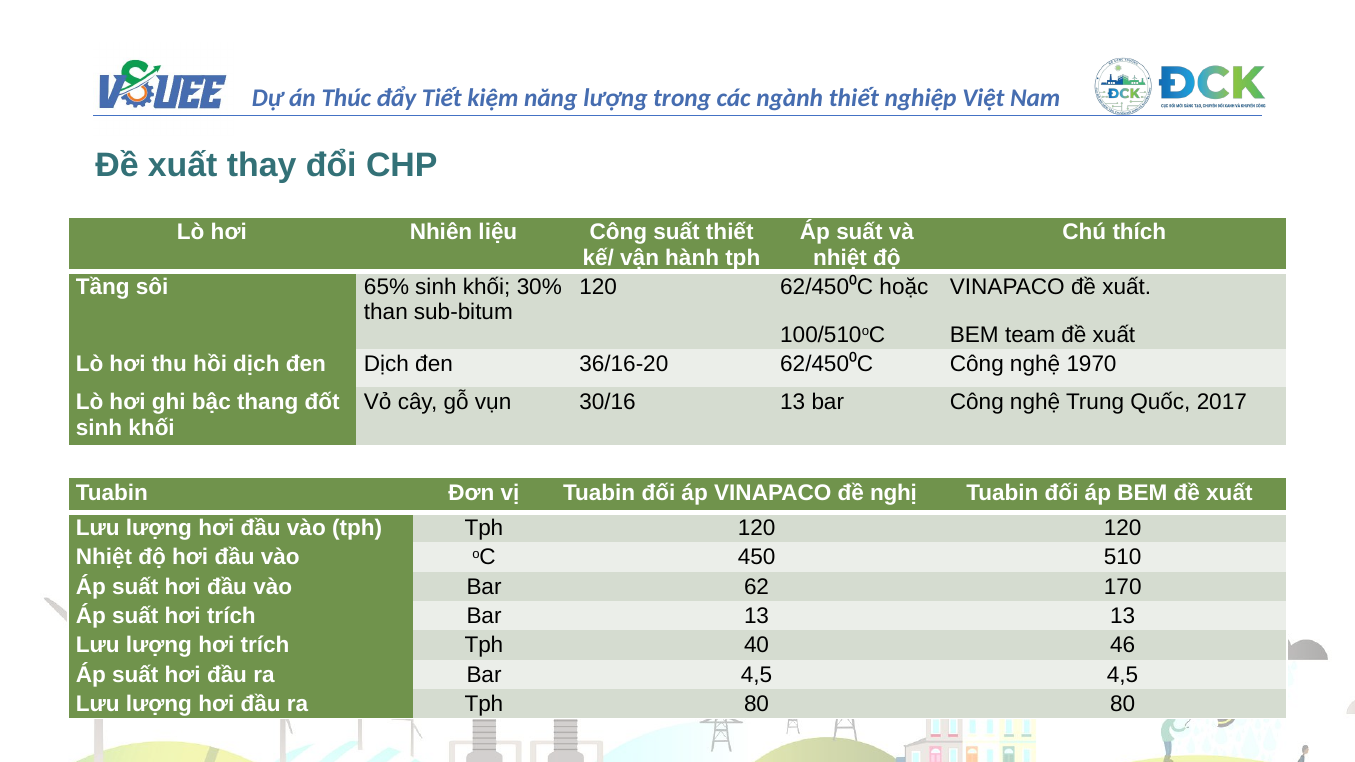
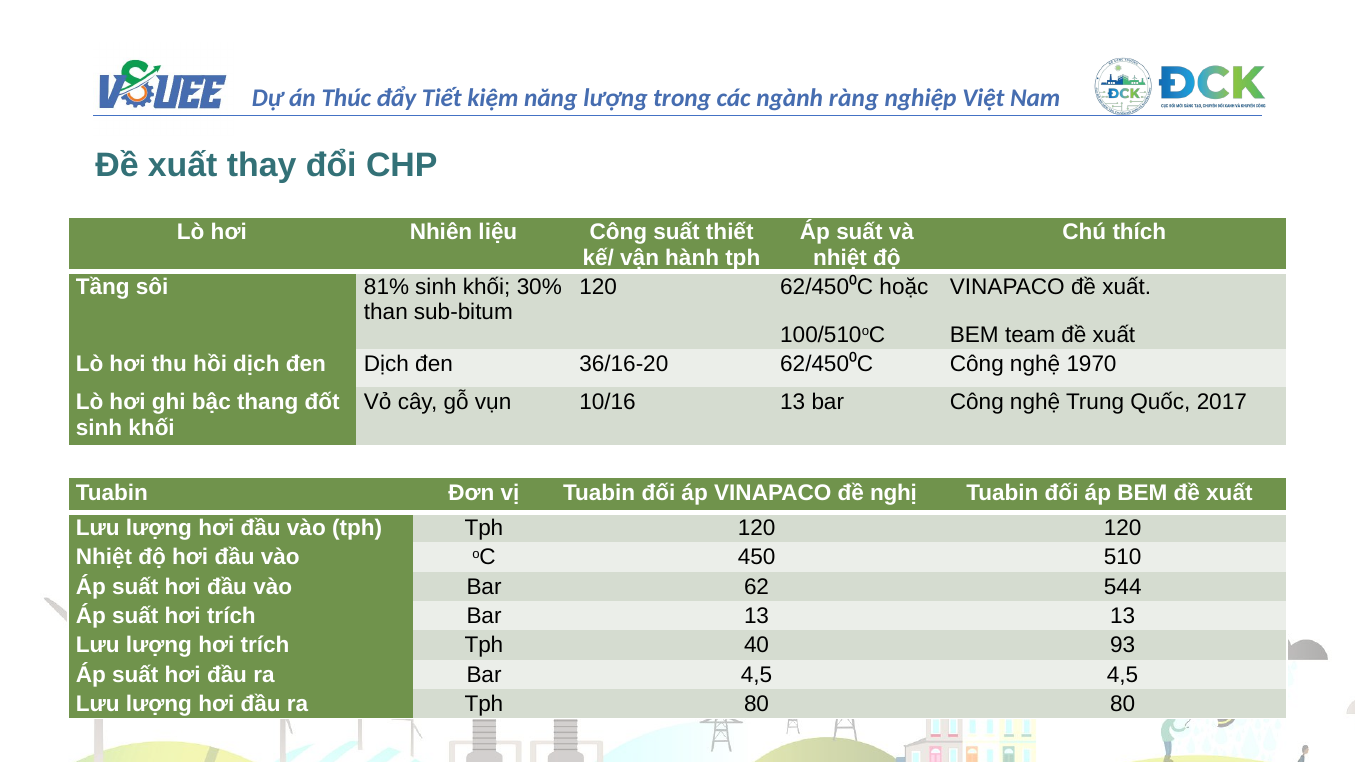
thiết at (854, 98): thiết -> ràng
65%: 65% -> 81%
30/16: 30/16 -> 10/16
170: 170 -> 544
46: 46 -> 93
